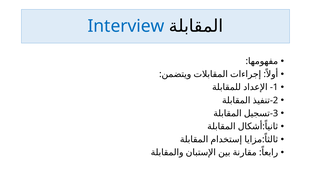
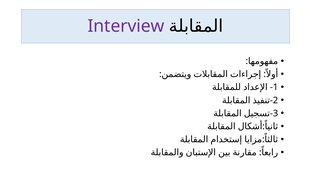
Interview colour: blue -> purple
